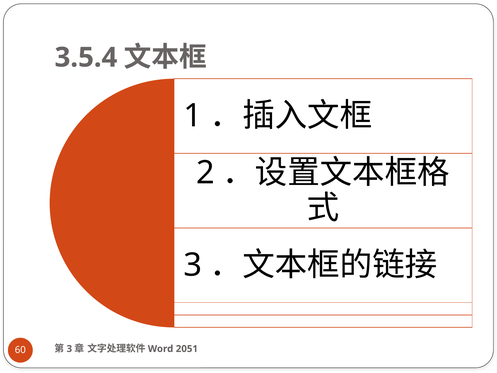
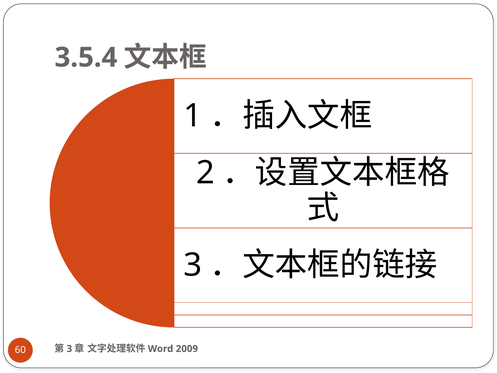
2051: 2051 -> 2009
